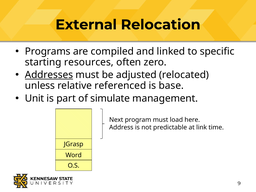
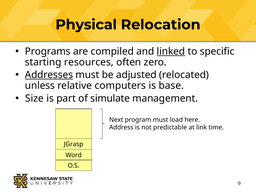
External: External -> Physical
linked underline: none -> present
referenced: referenced -> computers
Unit: Unit -> Size
